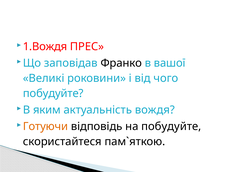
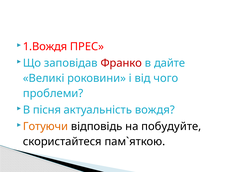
Франко colour: black -> red
вашої: вашої -> дайте
побудуйте at (53, 94): побудуйте -> проблеми
яким: яким -> пісня
